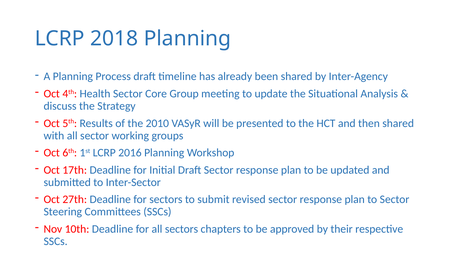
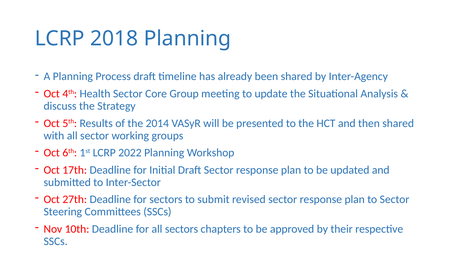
2010: 2010 -> 2014
2016: 2016 -> 2022
